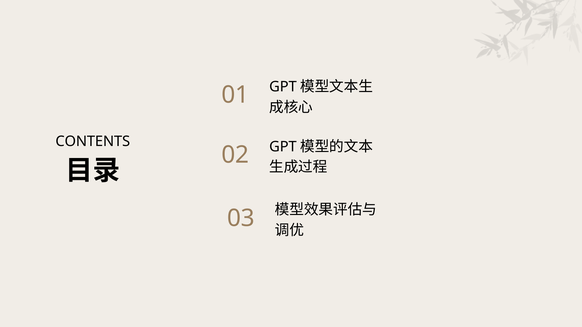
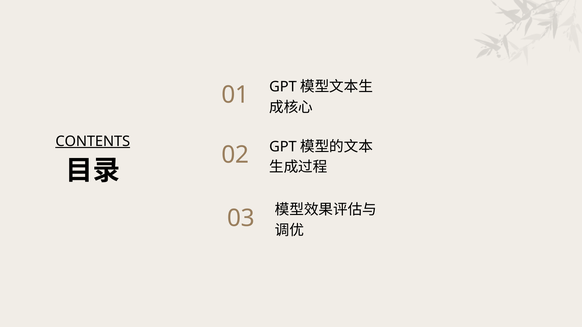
CONTENTS underline: none -> present
